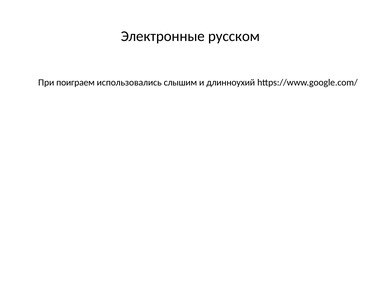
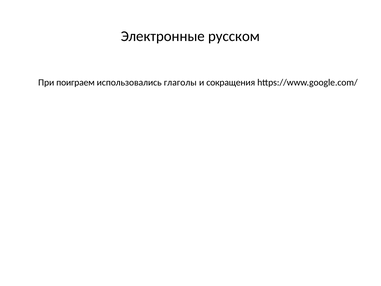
слышим: слышим -> глаголы
длинноухий: длинноухий -> сокращения
